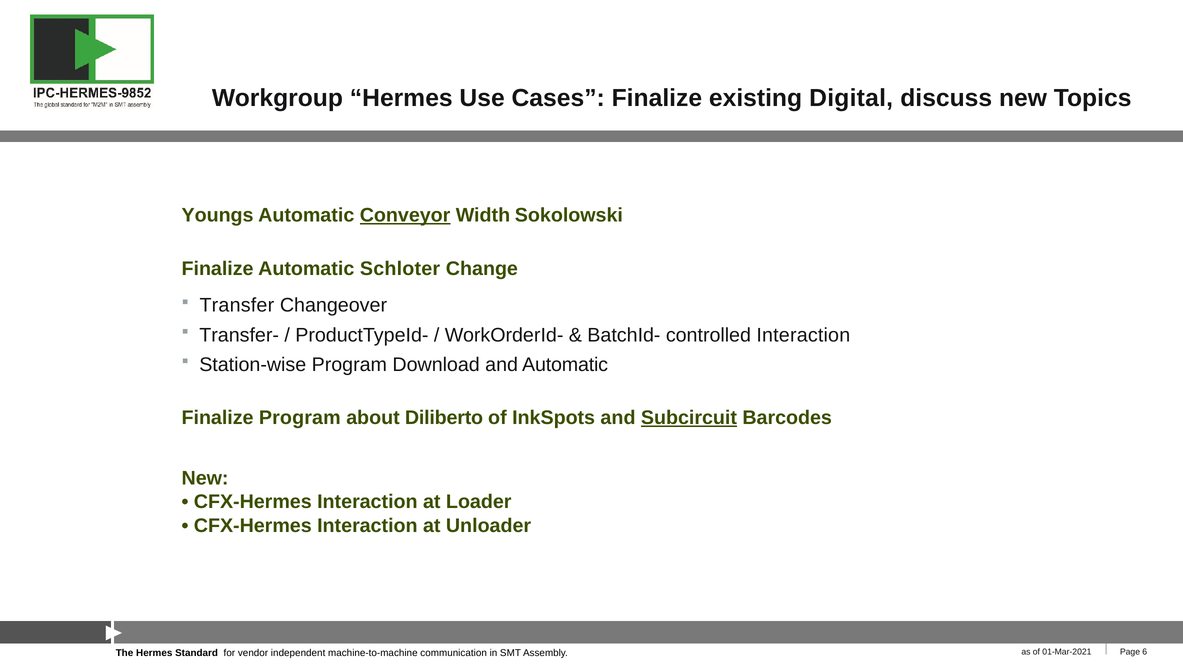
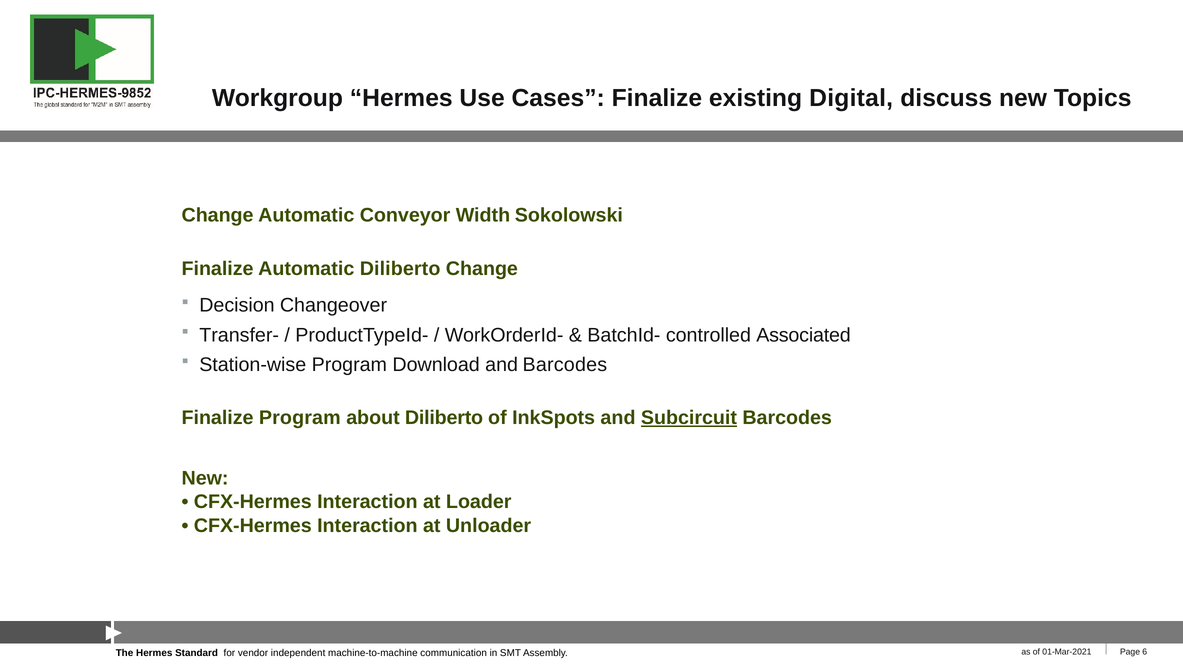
Youngs at (218, 216): Youngs -> Change
Conveyor underline: present -> none
Automatic Schloter: Schloter -> Diliberto
Transfer: Transfer -> Decision
controlled Interaction: Interaction -> Associated
and Automatic: Automatic -> Barcodes
